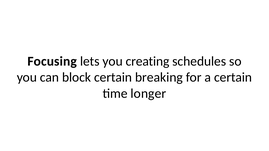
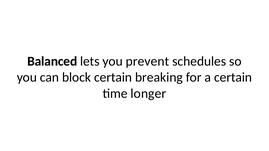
Focusing: Focusing -> Balanced
creating: creating -> prevent
